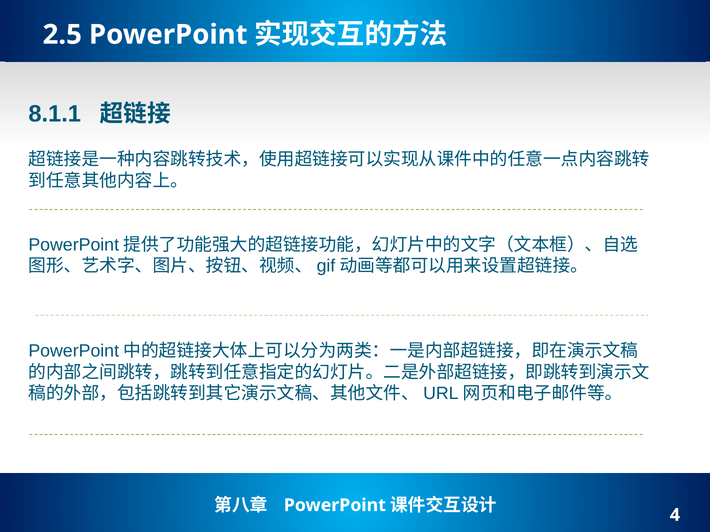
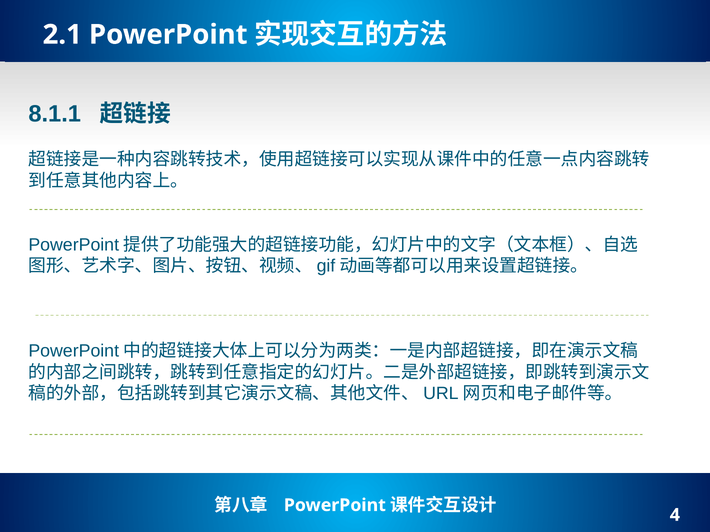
2.5: 2.5 -> 2.1
